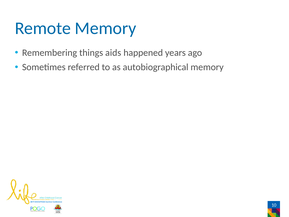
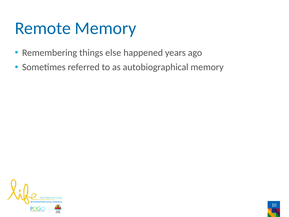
aids: aids -> else
